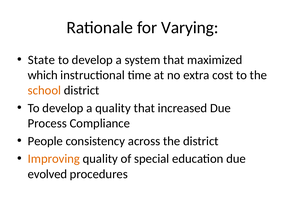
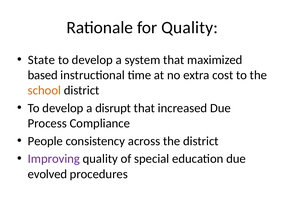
for Varying: Varying -> Quality
which: which -> based
a quality: quality -> disrupt
Improving colour: orange -> purple
